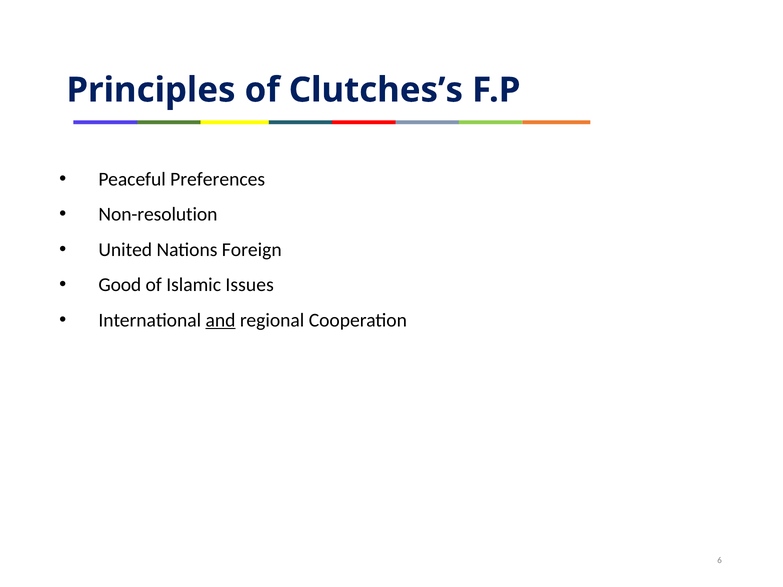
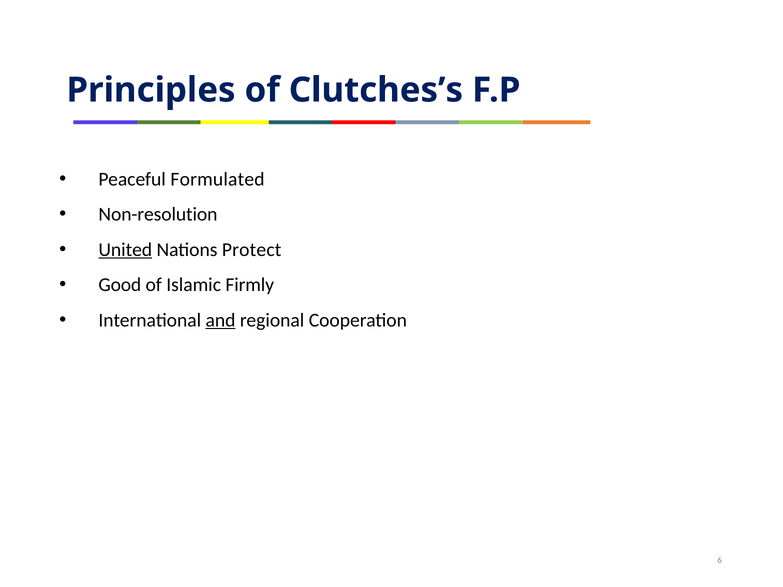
Preferences: Preferences -> Formulated
United underline: none -> present
Foreign: Foreign -> Protect
Issues: Issues -> Firmly
